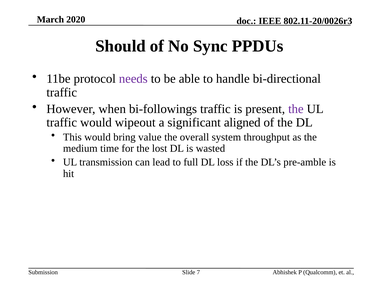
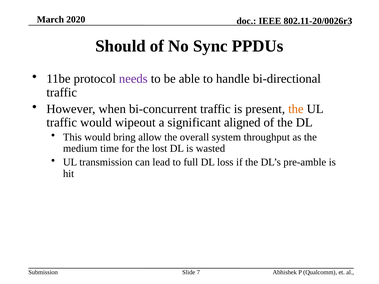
bi-followings: bi-followings -> bi-concurrent
the at (296, 109) colour: purple -> orange
value: value -> allow
